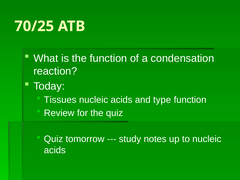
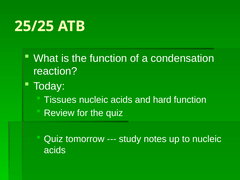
70/25: 70/25 -> 25/25
type: type -> hard
